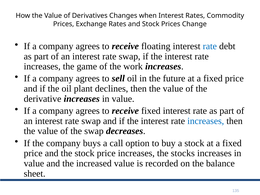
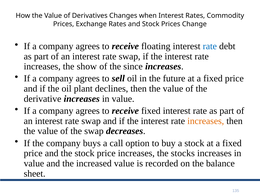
game: game -> show
work: work -> since
increases at (206, 121) colour: blue -> orange
